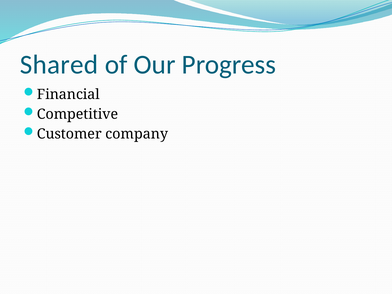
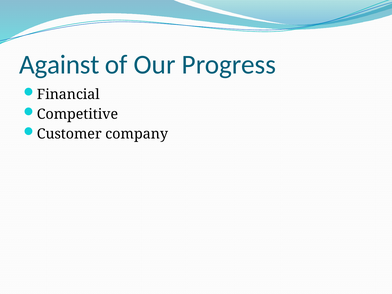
Shared: Shared -> Against
